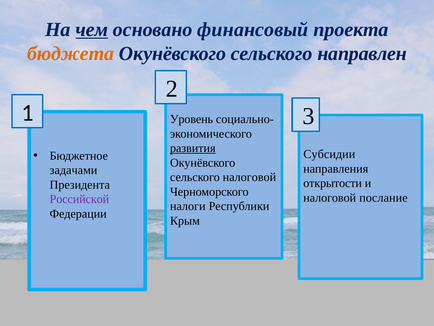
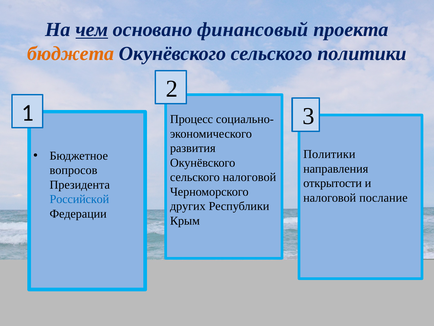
сельского направлен: направлен -> политики
Уровень: Уровень -> Процесс
развития underline: present -> none
Субсидии at (329, 154): Субсидии -> Политики
задачами: задачами -> вопросов
Российской colour: purple -> blue
налоги: налоги -> других
